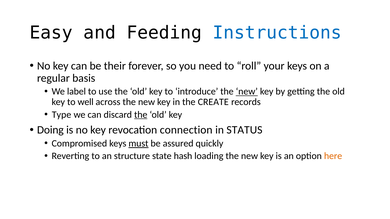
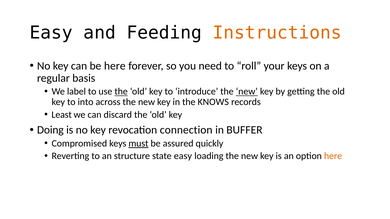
Instructions colour: blue -> orange
be their: their -> here
the at (121, 92) underline: none -> present
well: well -> into
CREATE: CREATE -> KNOWS
Type: Type -> Least
the at (141, 115) underline: present -> none
STATUS: STATUS -> BUFFER
state hash: hash -> easy
